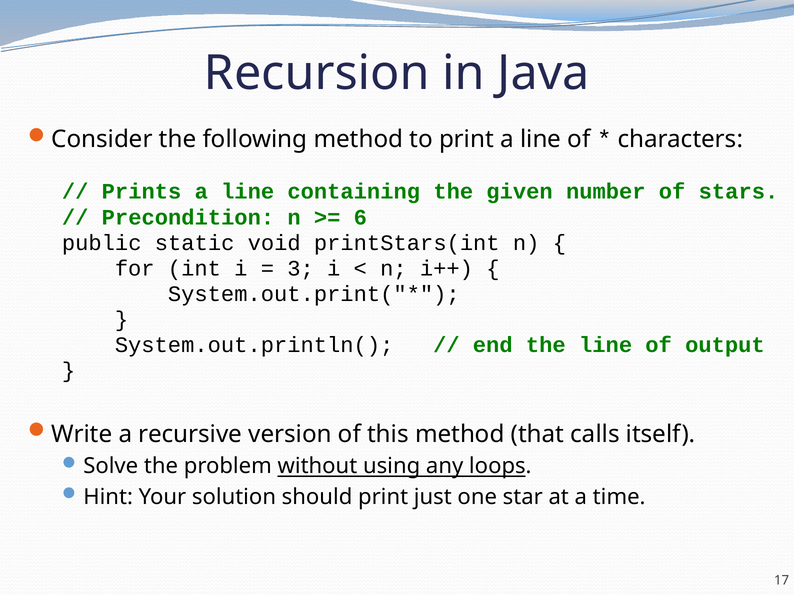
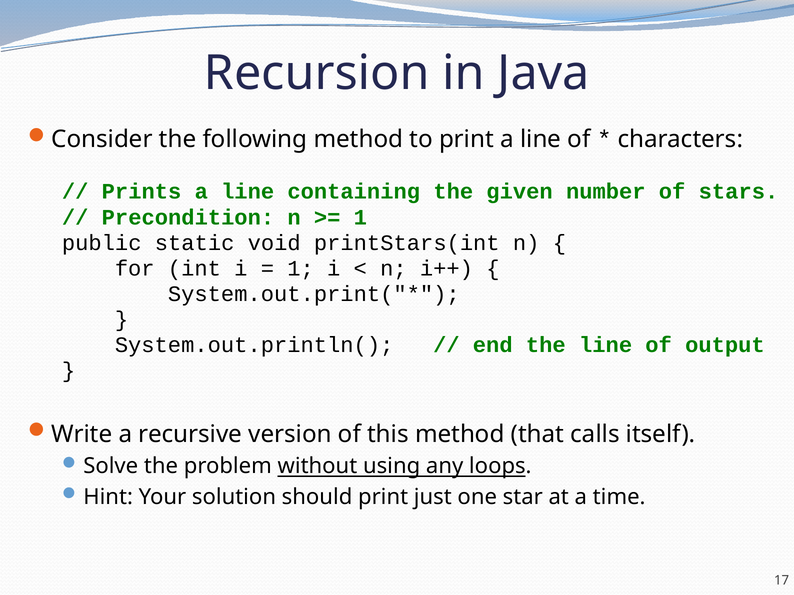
6 at (360, 217): 6 -> 1
3 at (301, 269): 3 -> 1
